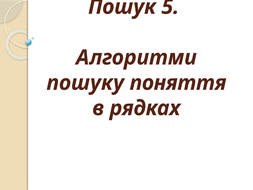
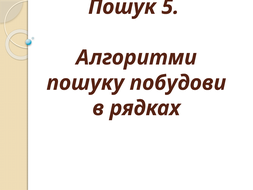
поняття: поняття -> побудови
